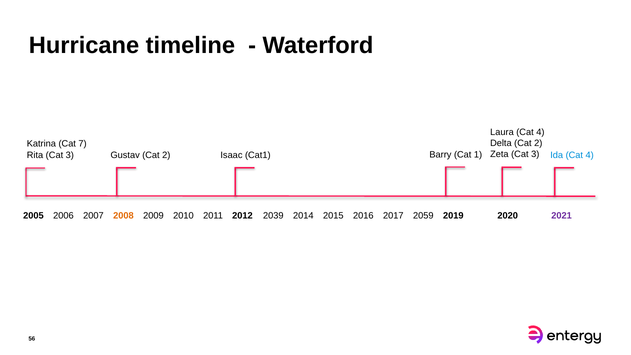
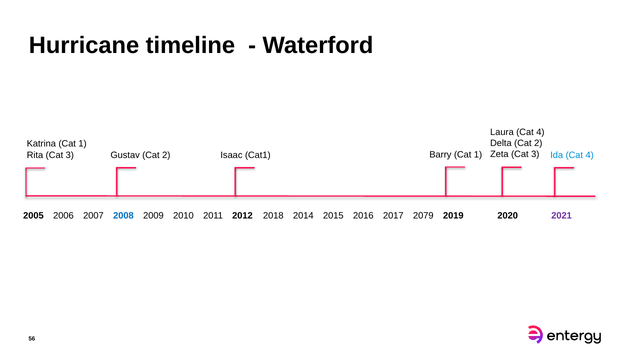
Katrina Cat 7: 7 -> 1
2008 colour: orange -> blue
2039: 2039 -> 2018
2059: 2059 -> 2079
